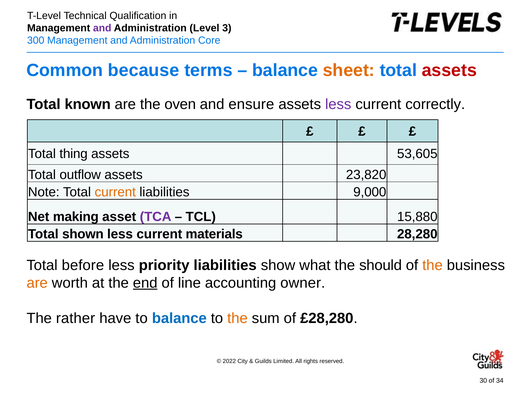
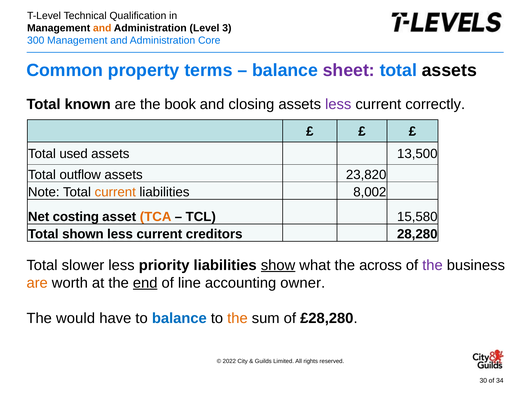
and at (102, 28) colour: purple -> orange
because: because -> property
sheet colour: orange -> purple
assets at (449, 70) colour: red -> black
oven: oven -> book
ensure: ensure -> closing
thing: thing -> used
53,605: 53,605 -> 13,500
9,000: 9,000 -> 8,002
making: making -> costing
TCA colour: purple -> orange
15,880: 15,880 -> 15,580
materials: materials -> creditors
before: before -> slower
show underline: none -> present
should: should -> across
the at (432, 265) colour: orange -> purple
rather: rather -> would
